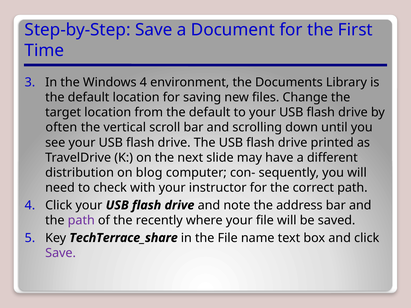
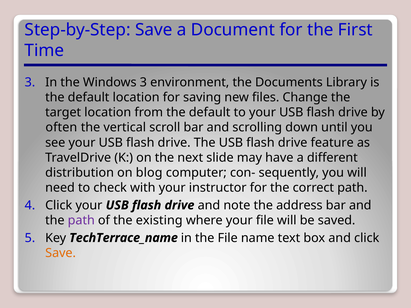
Windows 4: 4 -> 3
printed: printed -> feature
recently: recently -> existing
TechTerrace_share: TechTerrace_share -> TechTerrace_name
Save at (61, 253) colour: purple -> orange
